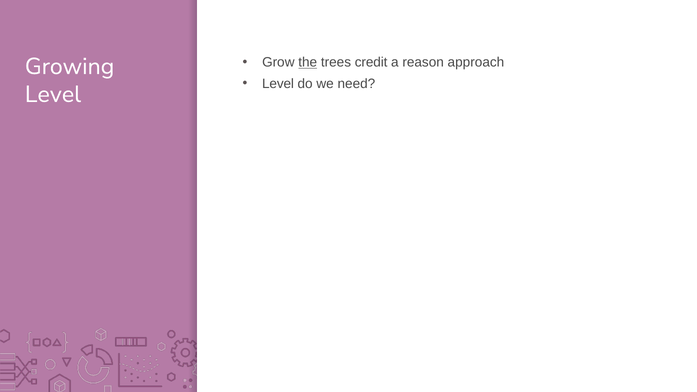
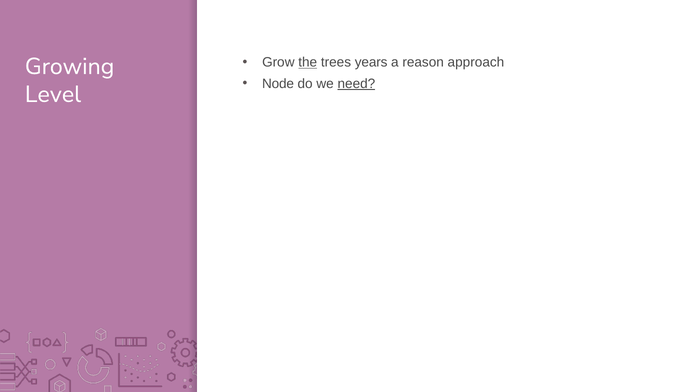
credit: credit -> years
Level at (278, 84): Level -> Node
need underline: none -> present
